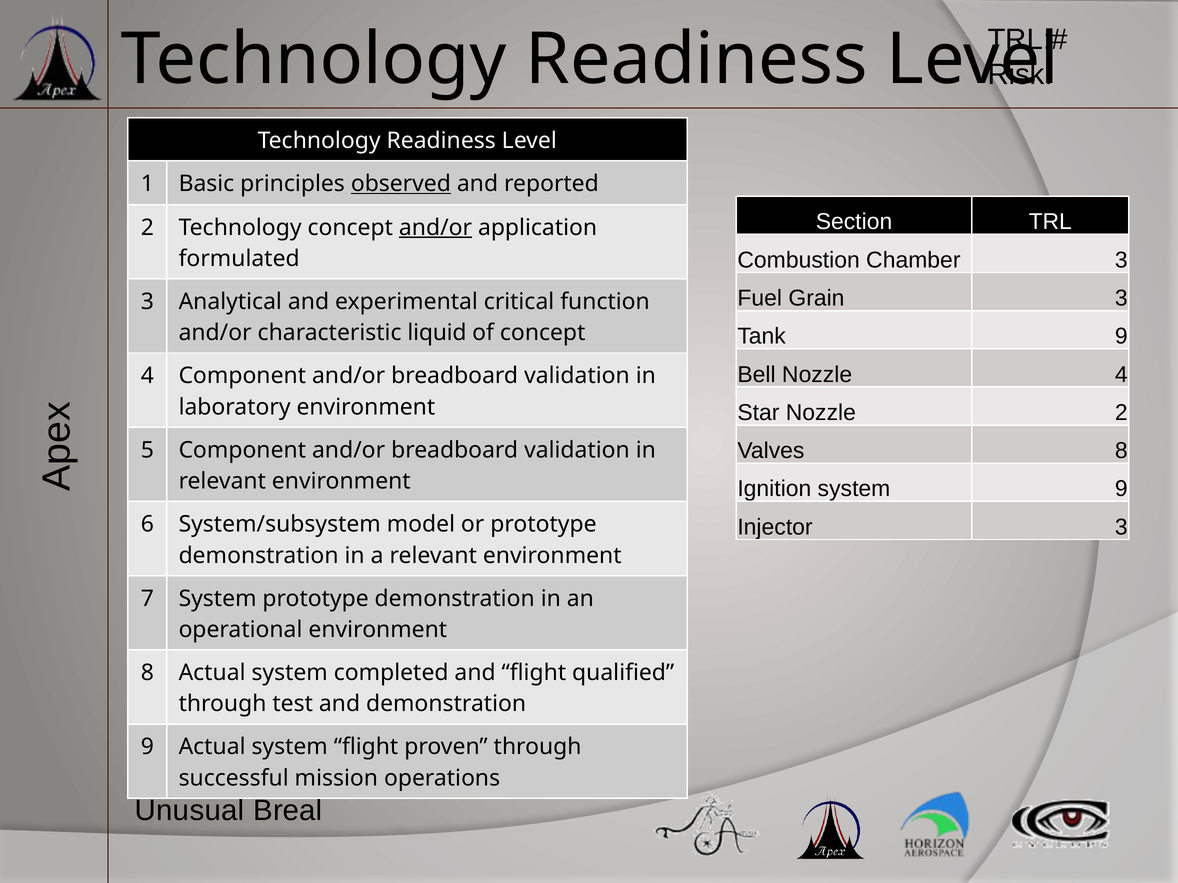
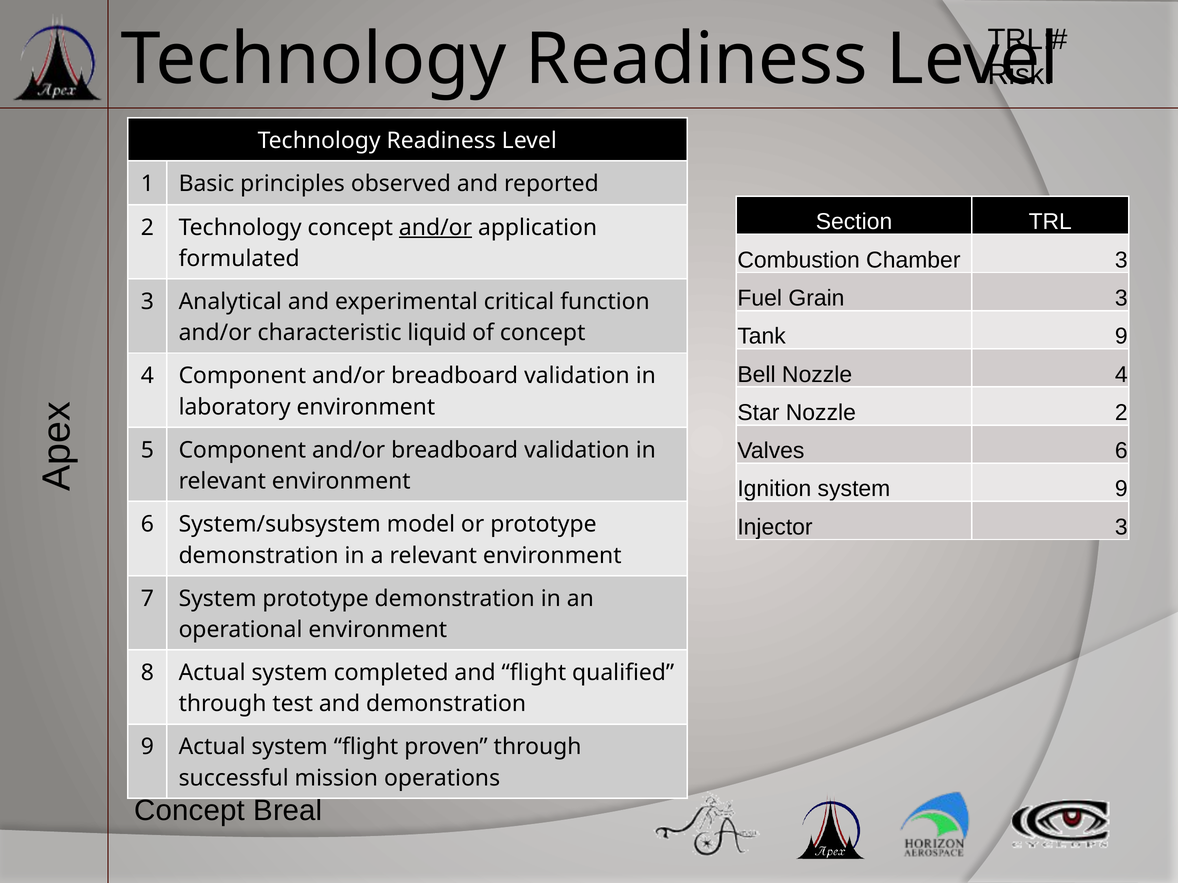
observed underline: present -> none
Valves 8: 8 -> 6
Unusual at (190, 811): Unusual -> Concept
